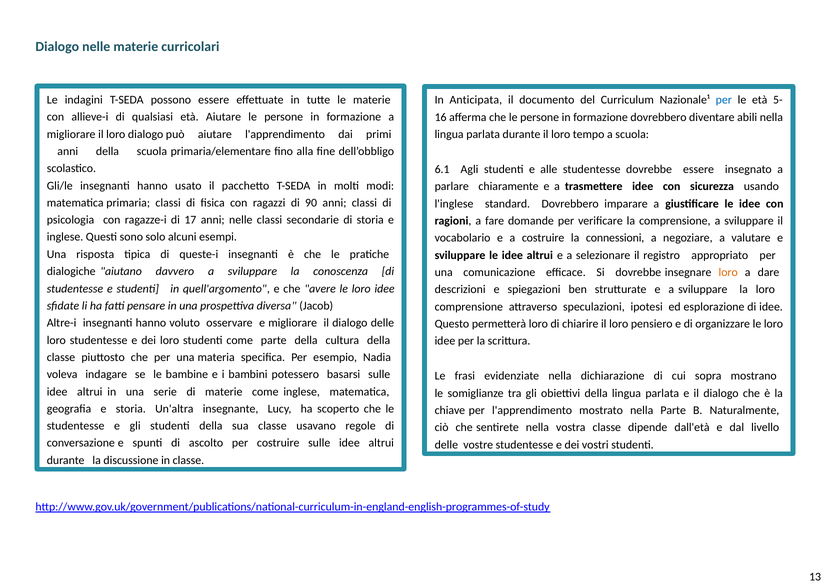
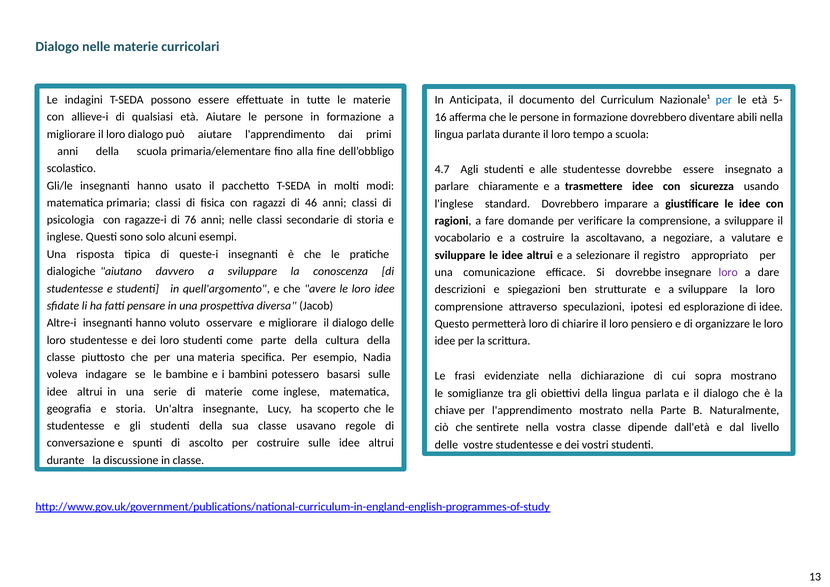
6.1: 6.1 -> 4.7
90: 90 -> 46
17: 17 -> 76
connessioni: connessioni -> ascoltavano
loro at (728, 272) colour: orange -> purple
